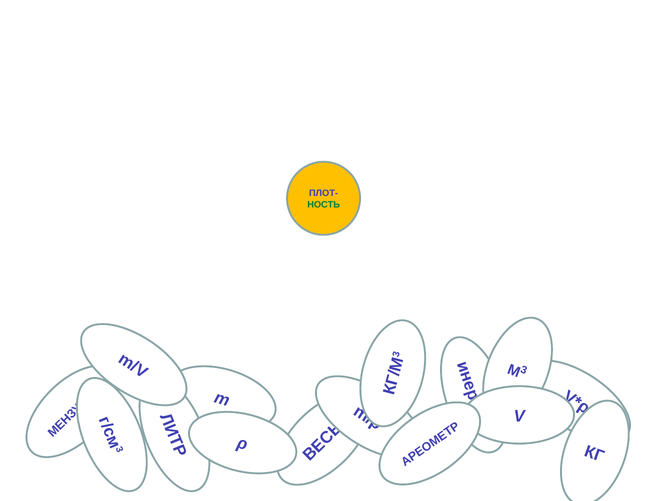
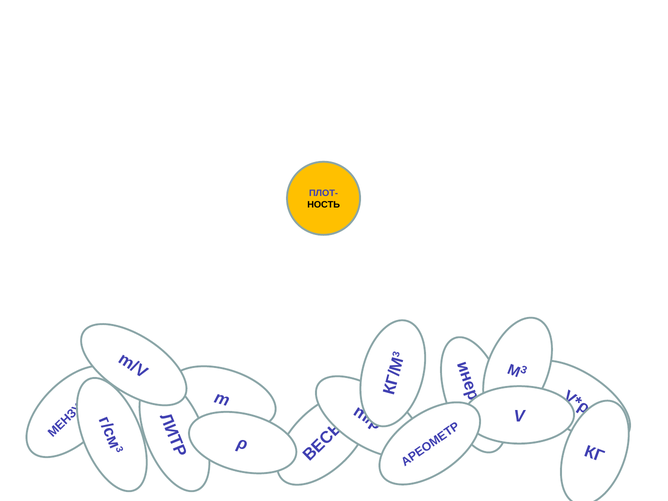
НОСТЬ colour: green -> black
